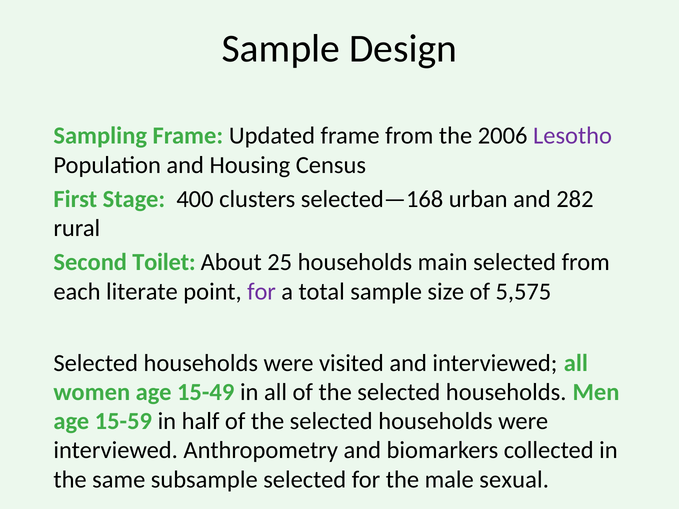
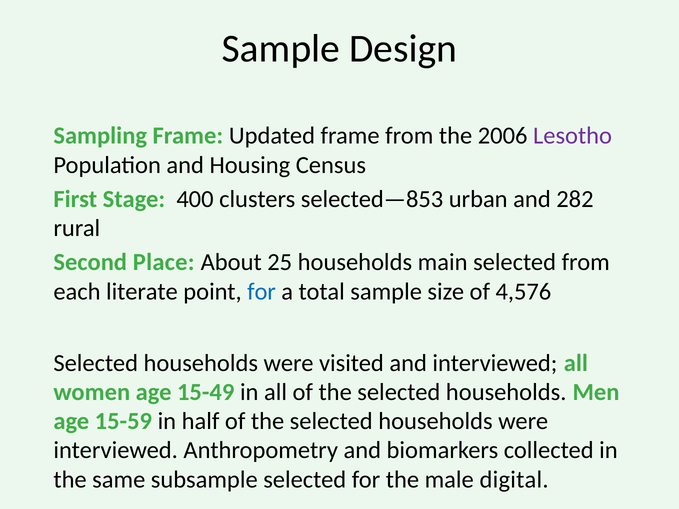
selected—168: selected—168 -> selected—853
Toilet: Toilet -> Place
for at (262, 292) colour: purple -> blue
5,575: 5,575 -> 4,576
sexual: sexual -> digital
